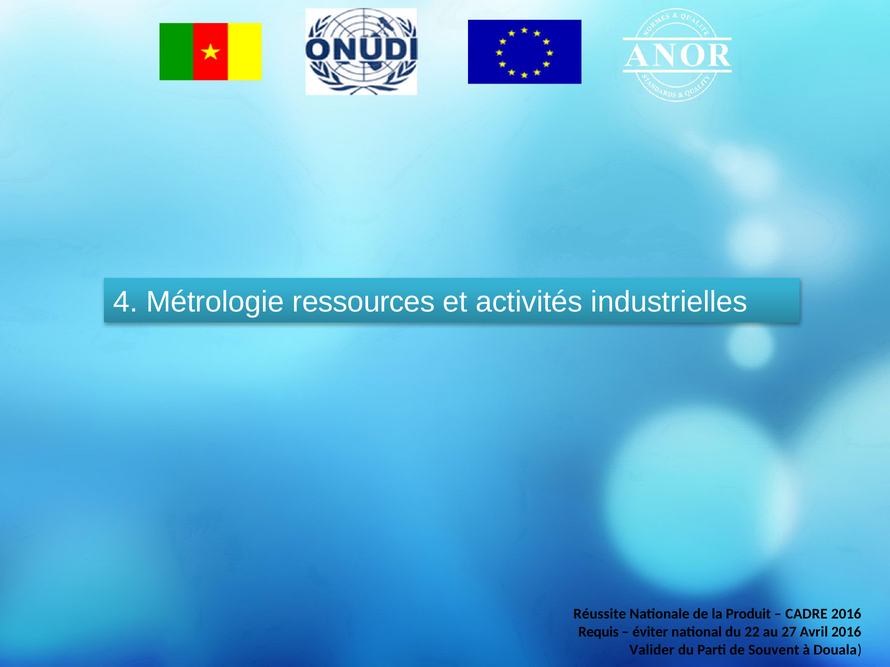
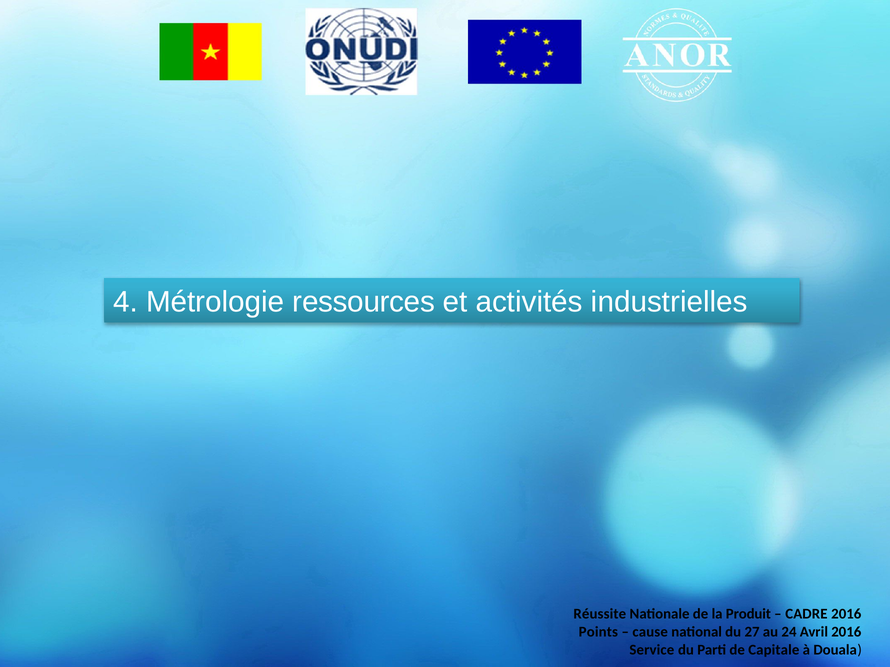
Requis: Requis -> Points
éviter: éviter -> cause
22: 22 -> 27
27: 27 -> 24
Valider: Valider -> Service
Souvent: Souvent -> Capitale
